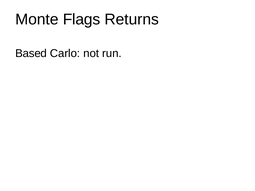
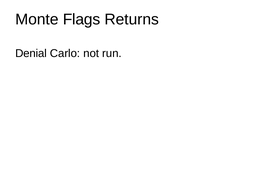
Based: Based -> Denial
